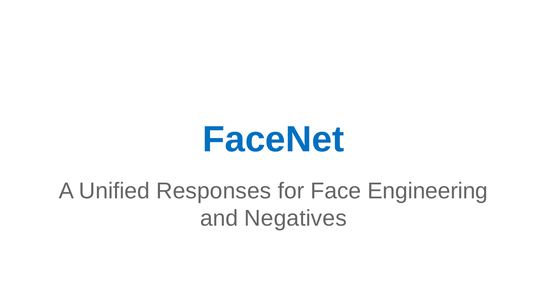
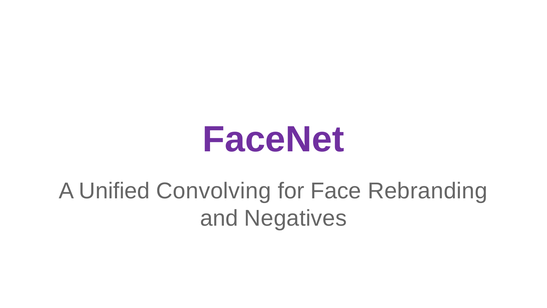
FaceNet colour: blue -> purple
Responses: Responses -> Convolving
Engineering: Engineering -> Rebranding
